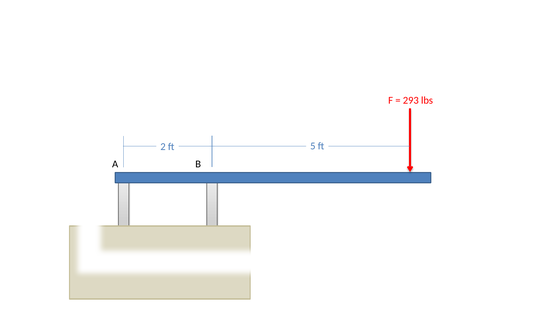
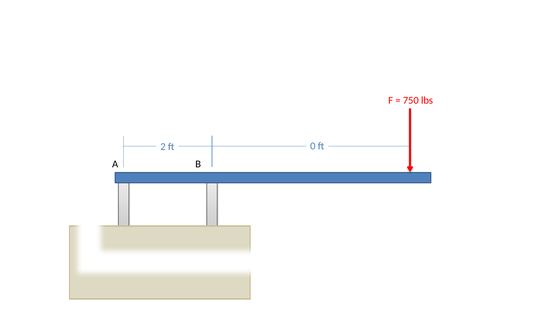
293: 293 -> 750
5: 5 -> 0
